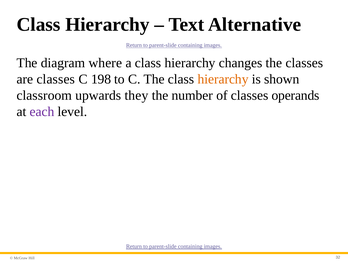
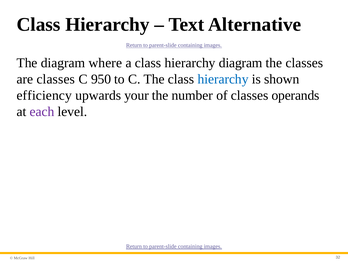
hierarchy changes: changes -> diagram
198: 198 -> 950
hierarchy at (223, 79) colour: orange -> blue
classroom: classroom -> efficiency
they: they -> your
